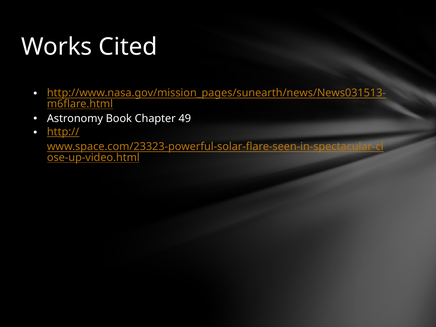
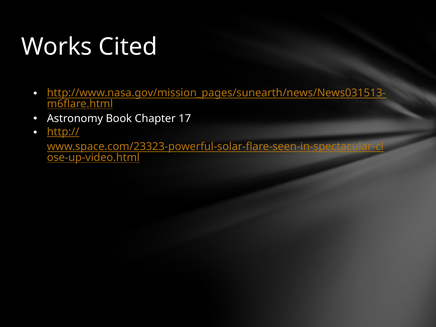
49: 49 -> 17
